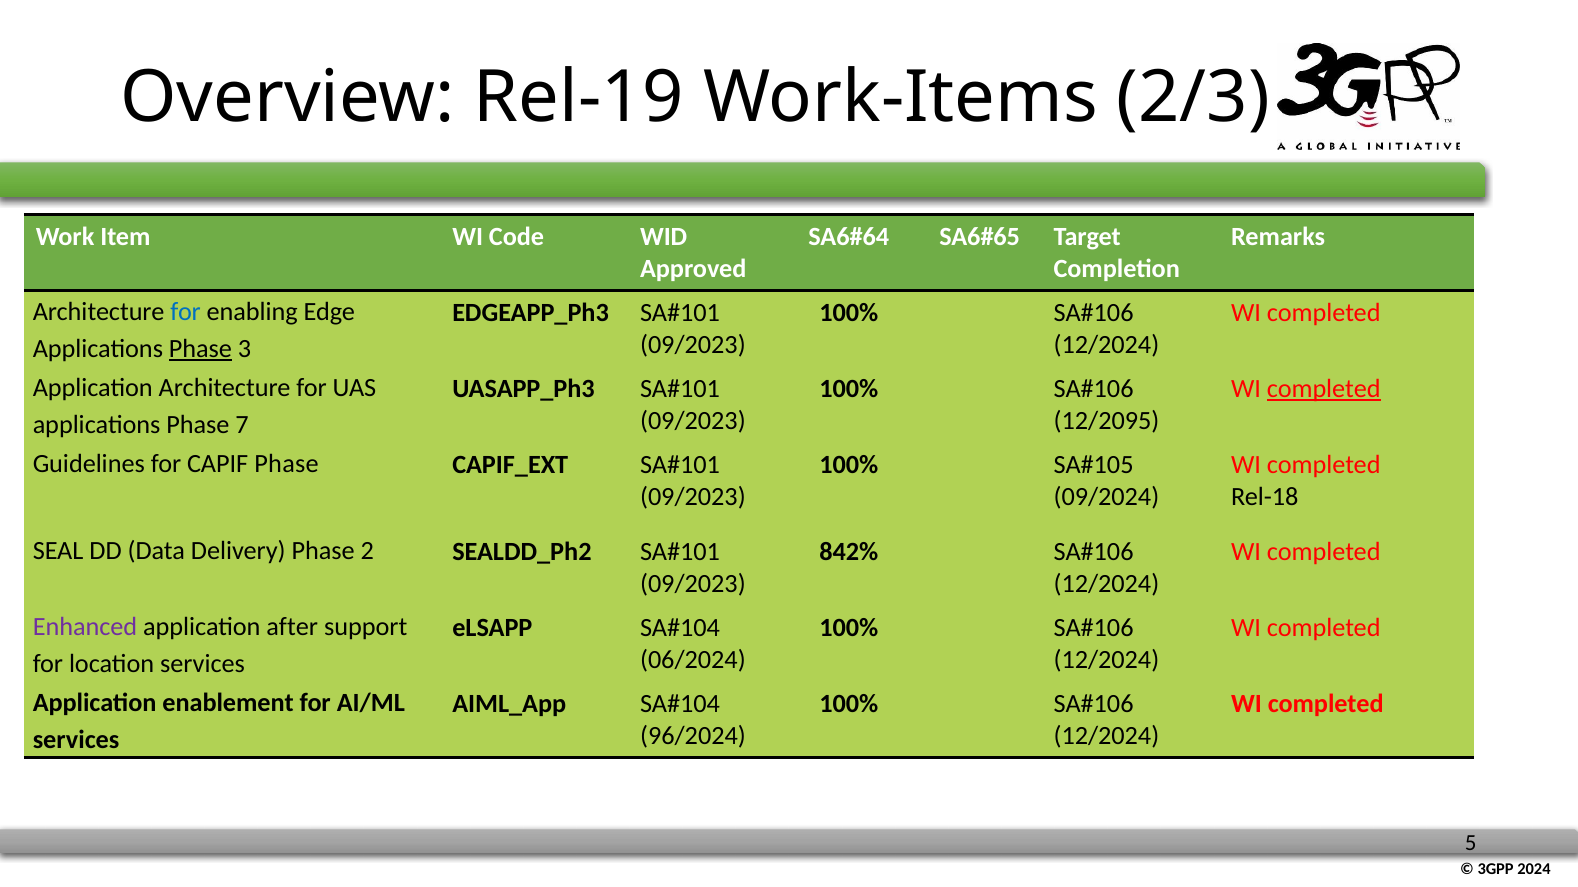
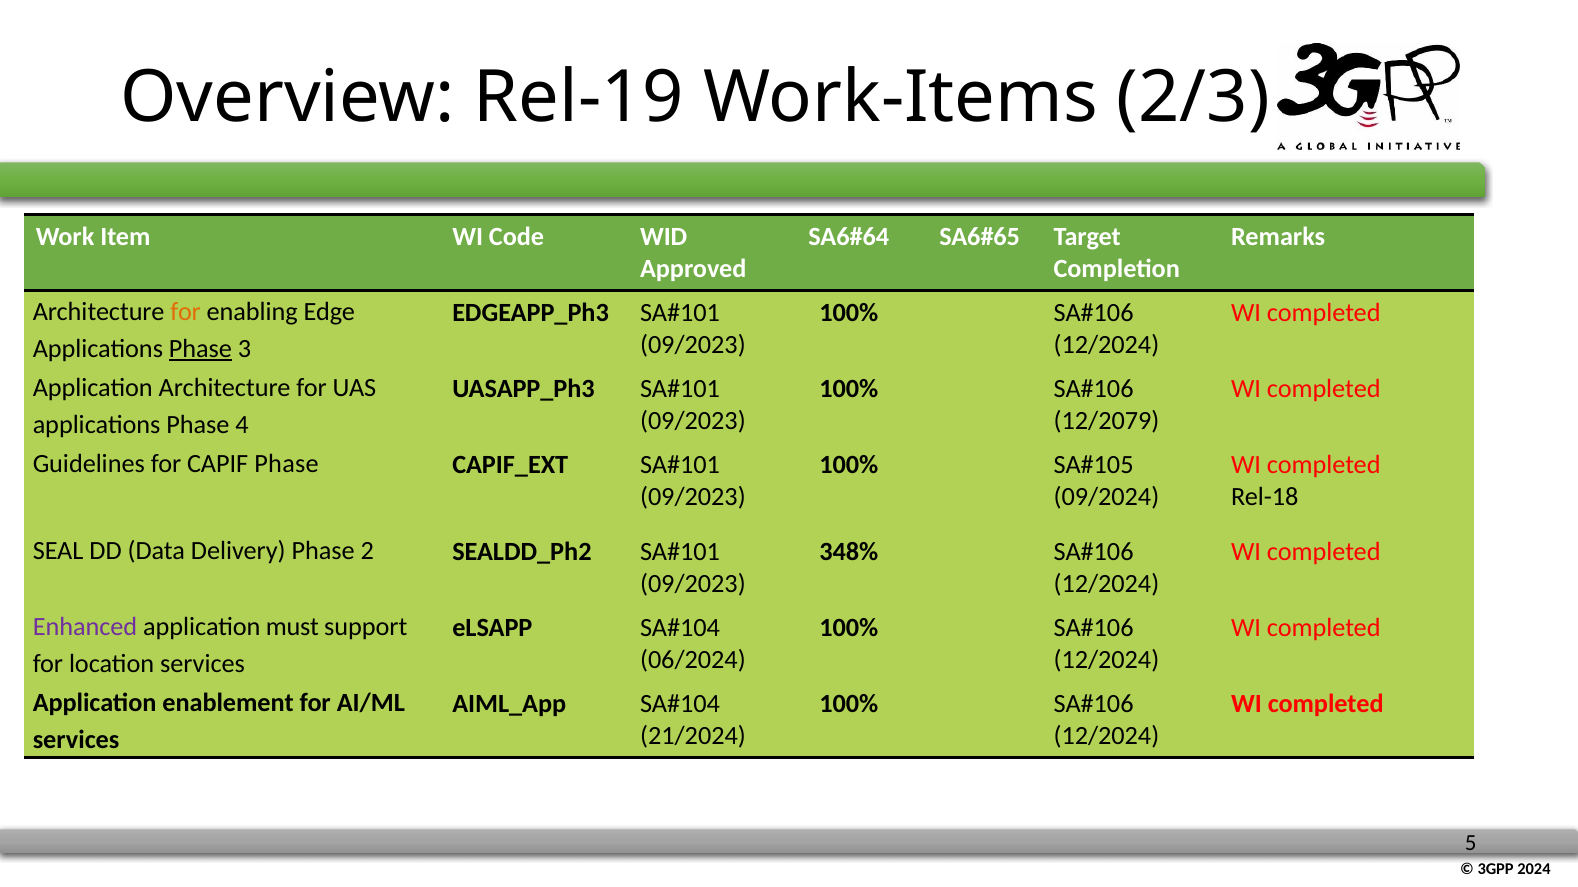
for at (186, 312) colour: blue -> orange
completed at (1324, 389) underline: present -> none
12/2095: 12/2095 -> 12/2079
7: 7 -> 4
842%: 842% -> 348%
after: after -> must
96/2024: 96/2024 -> 21/2024
